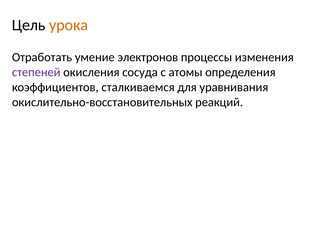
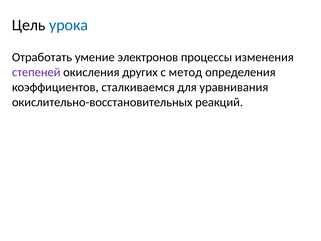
урока colour: orange -> blue
сосуда: сосуда -> других
атомы: атомы -> метод
